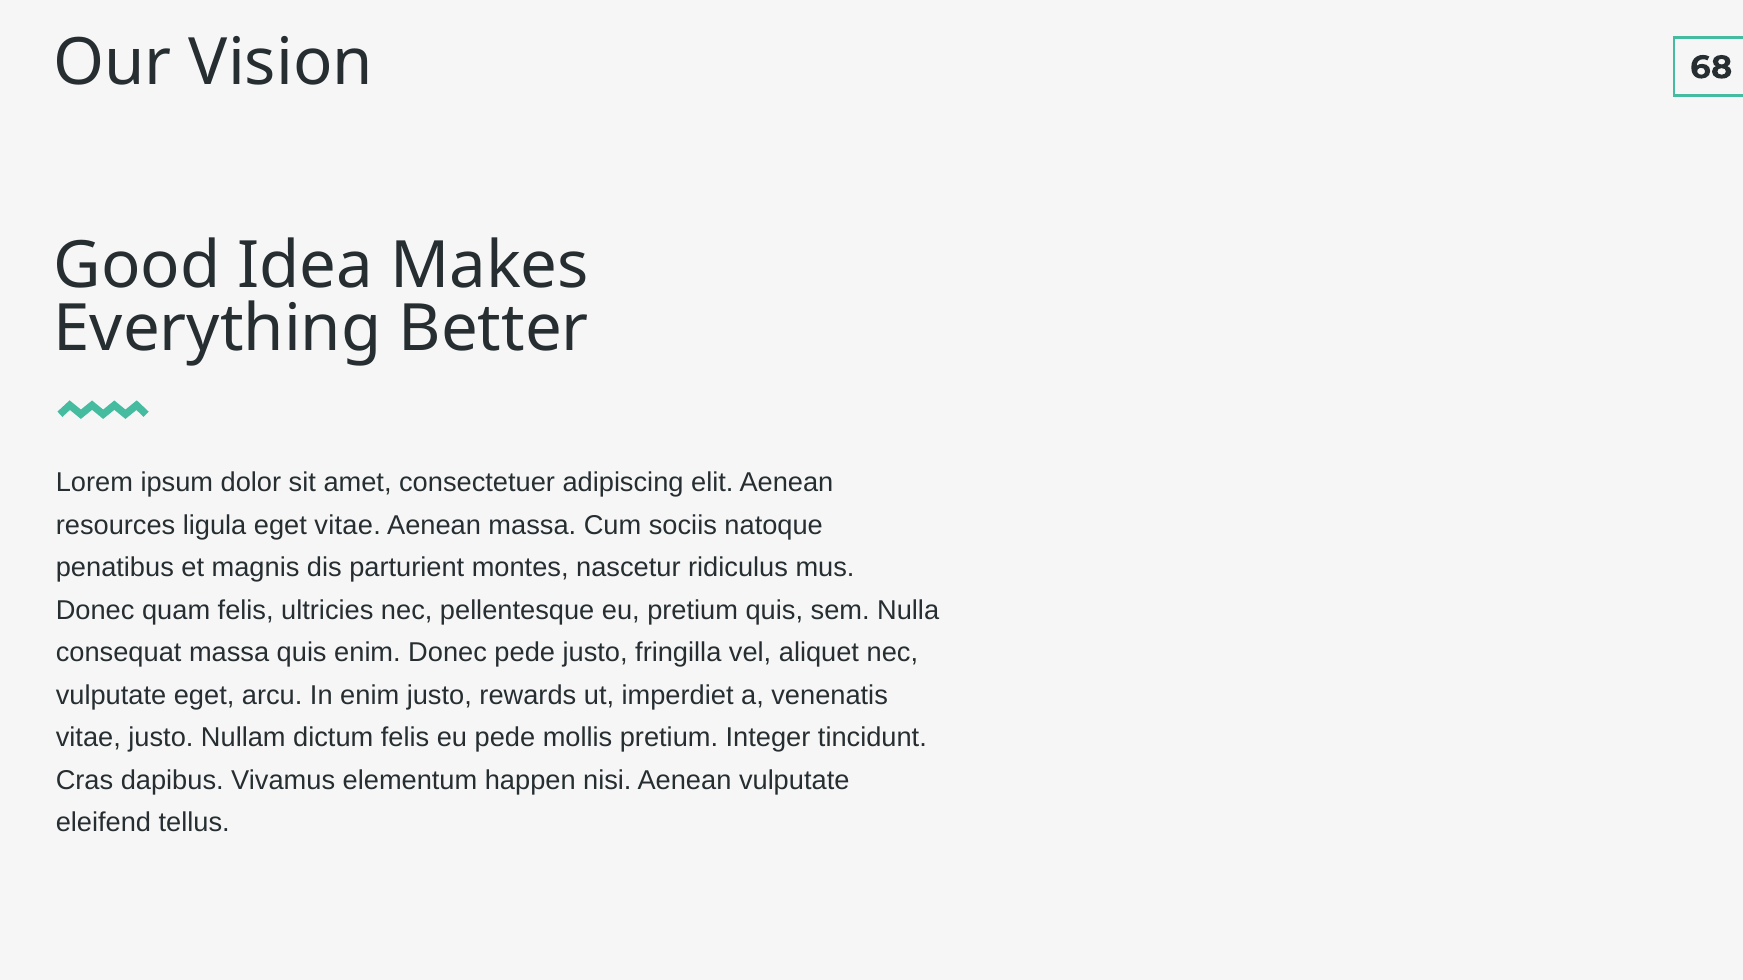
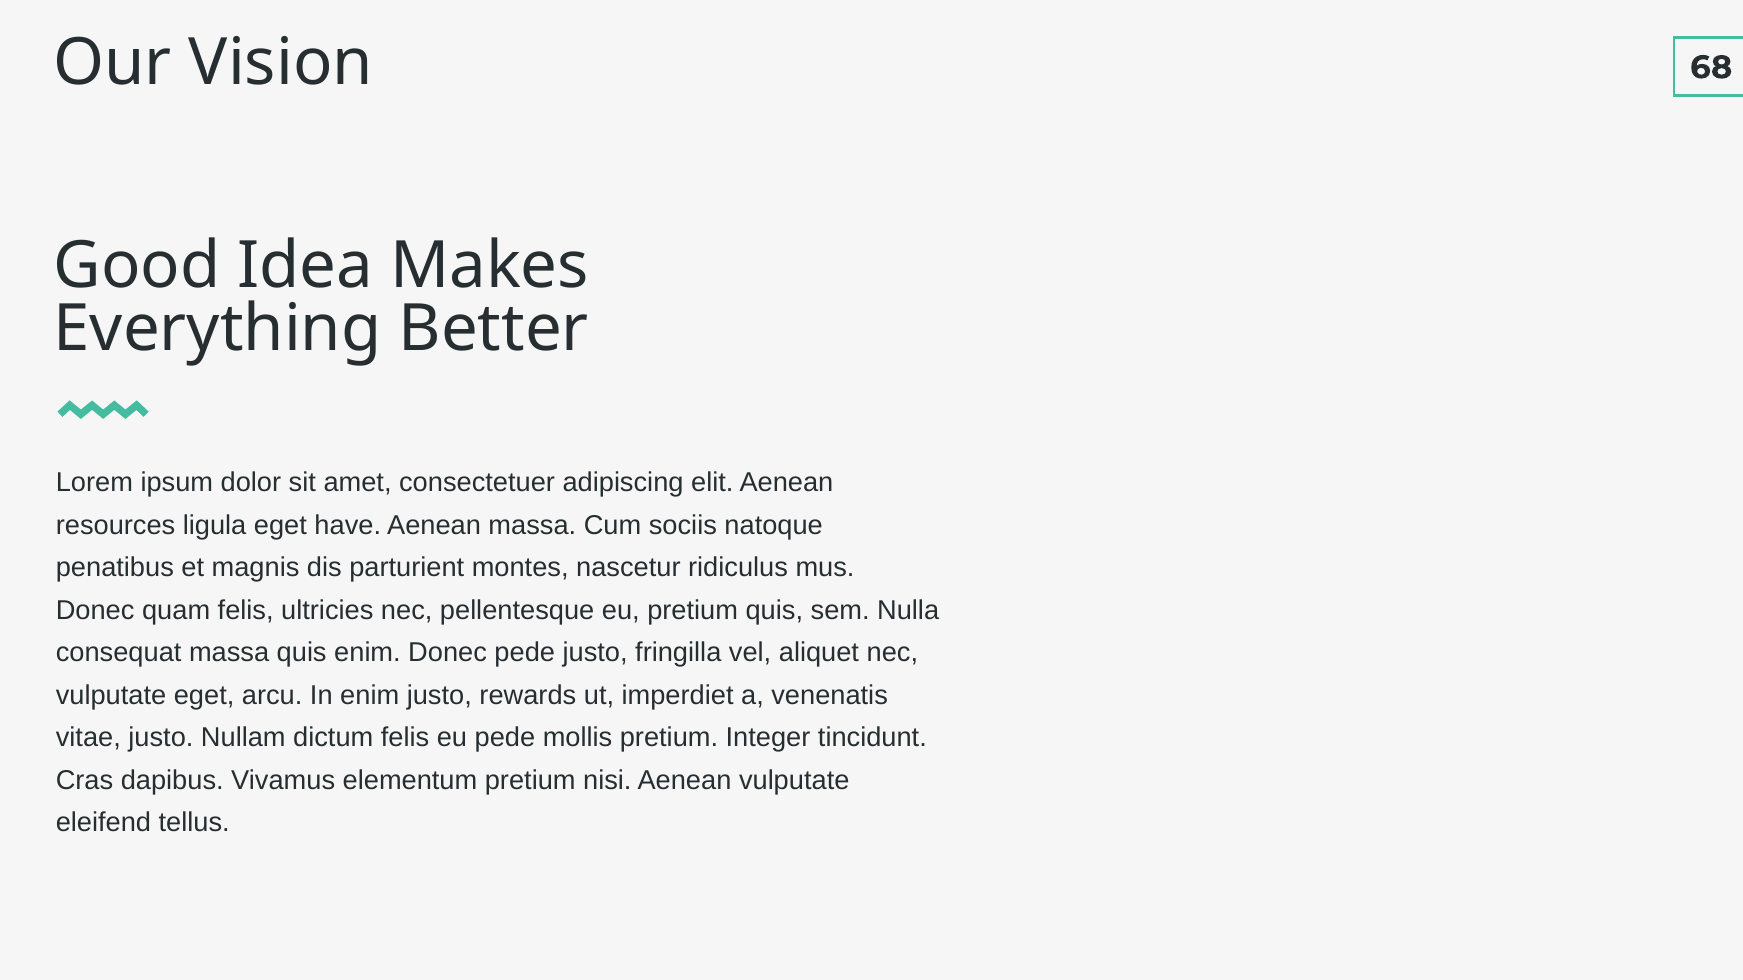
eget vitae: vitae -> have
elementum happen: happen -> pretium
